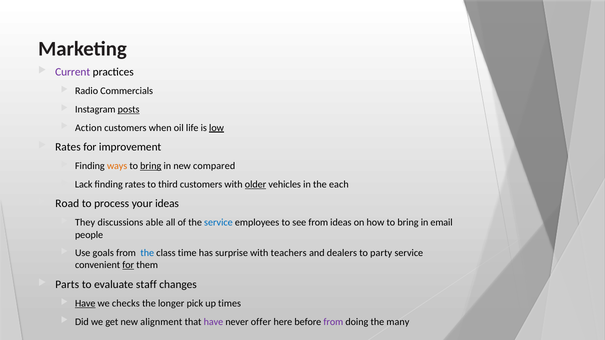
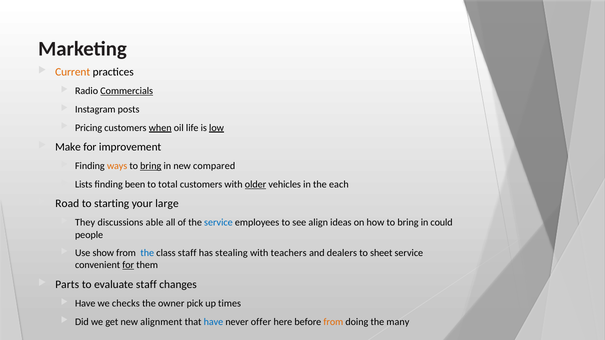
Current colour: purple -> orange
Commercials underline: none -> present
posts underline: present -> none
Action: Action -> Pricing
when underline: none -> present
Rates at (68, 147): Rates -> Make
Lack: Lack -> Lists
finding rates: rates -> been
third: third -> total
process: process -> starting
your ideas: ideas -> large
see from: from -> align
email: email -> could
goals: goals -> show
class time: time -> staff
surprise: surprise -> stealing
party: party -> sheet
Have at (85, 304) underline: present -> none
longer: longer -> owner
have at (213, 322) colour: purple -> blue
from at (333, 322) colour: purple -> orange
